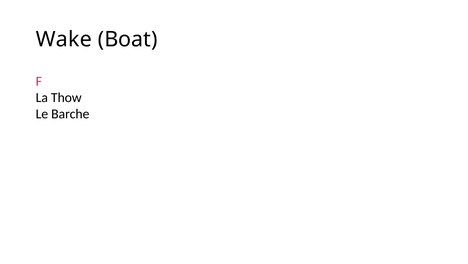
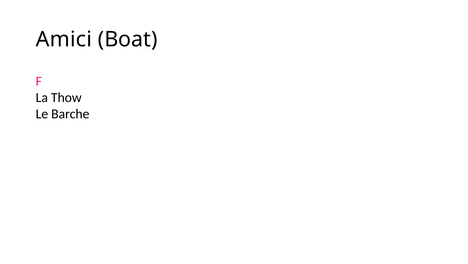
Wake: Wake -> Amici
